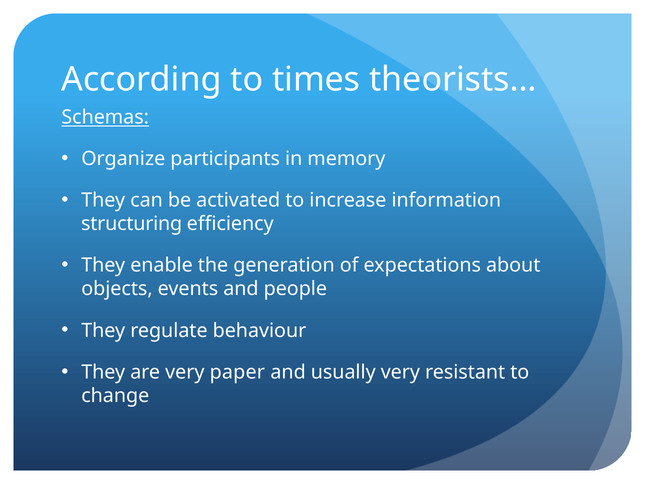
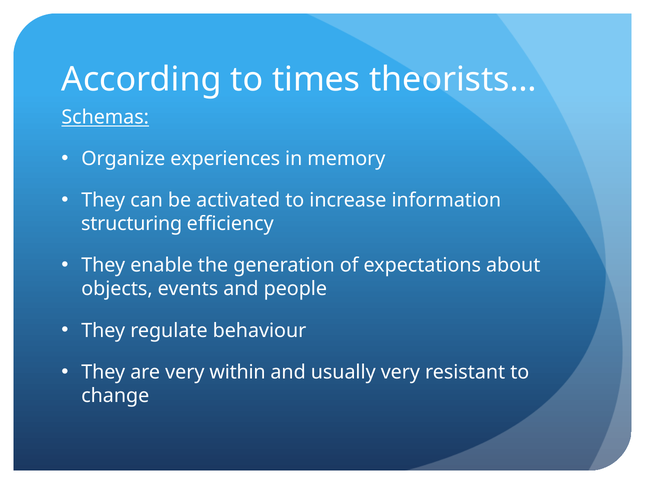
participants: participants -> experiences
paper: paper -> within
